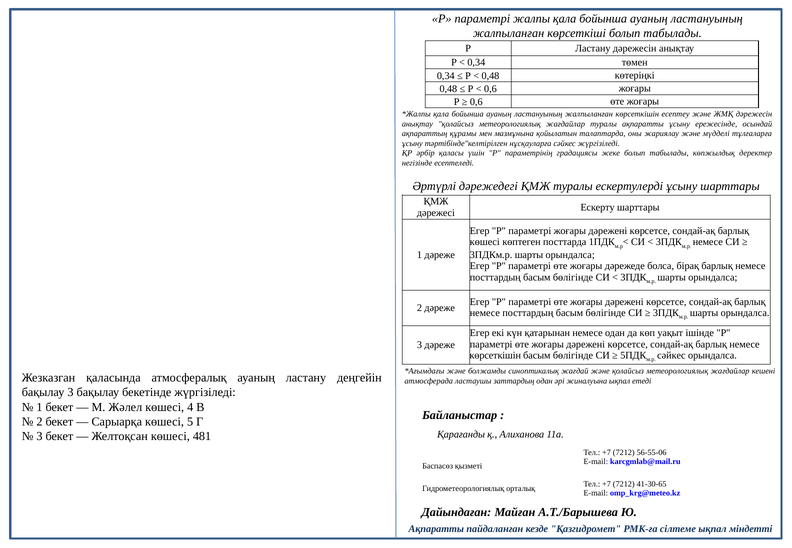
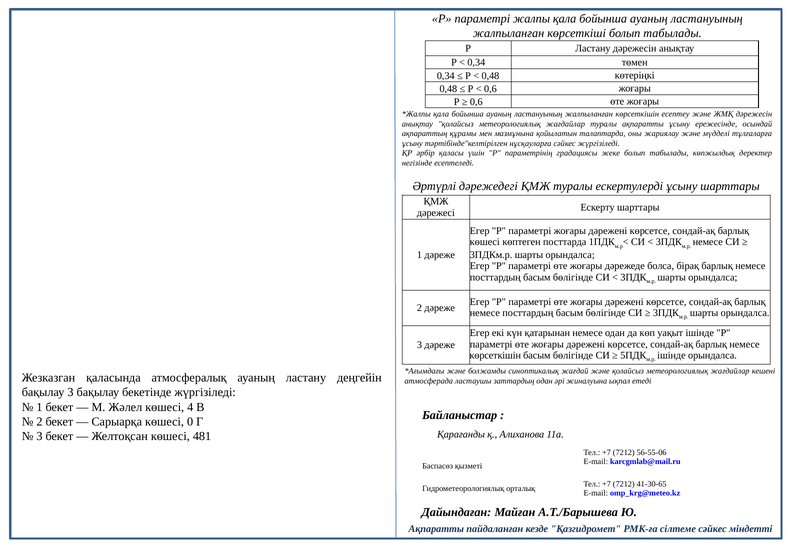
сәйкес at (671, 356): сәйкес -> ішінде
5: 5 -> 0
сілтеме ықпал: ықпал -> сәйкес
